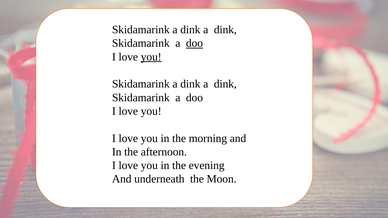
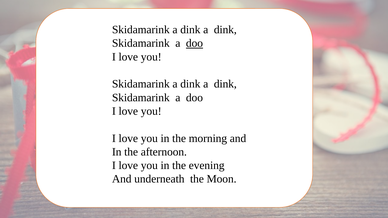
you at (151, 57) underline: present -> none
